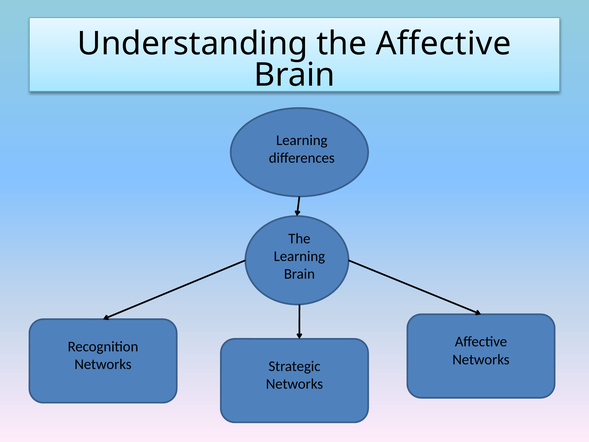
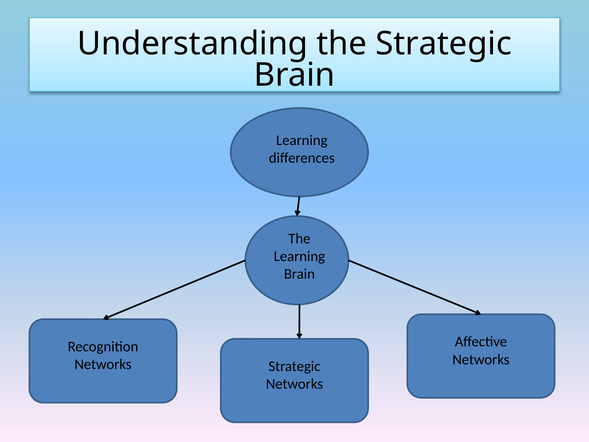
the Affective: Affective -> Strategic
